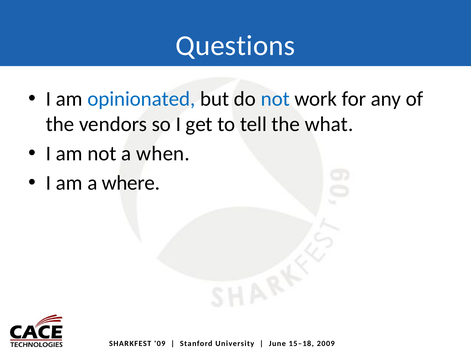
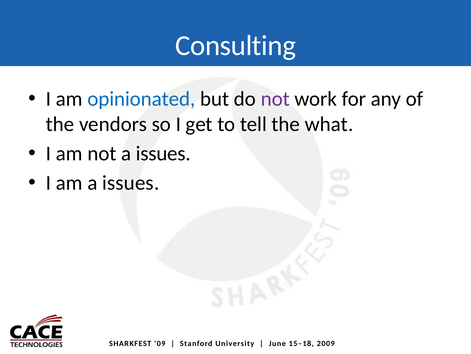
Questions: Questions -> Consulting
not at (275, 99) colour: blue -> purple
not a when: when -> issues
am a where: where -> issues
